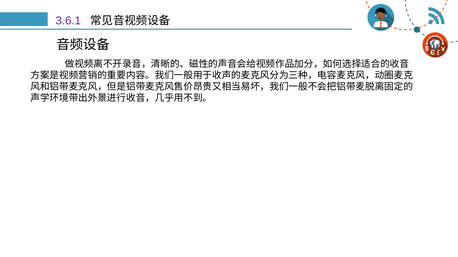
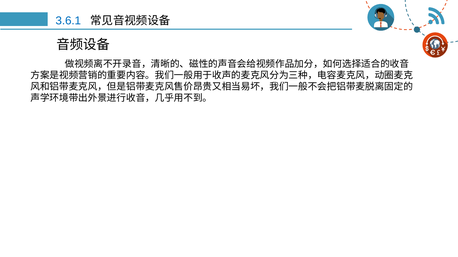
3.6.1 colour: purple -> blue
